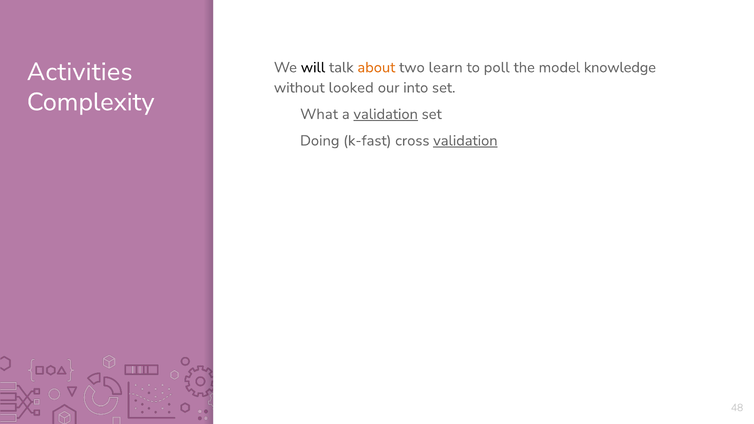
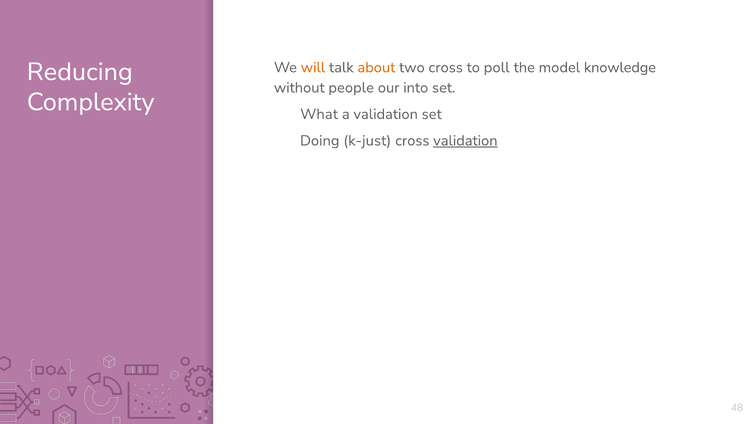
will colour: black -> orange
two learn: learn -> cross
Activities: Activities -> Reducing
looked: looked -> people
validation at (386, 114) underline: present -> none
k-fast: k-fast -> k-just
